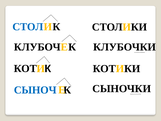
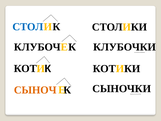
СЫНОЧ colour: blue -> orange
